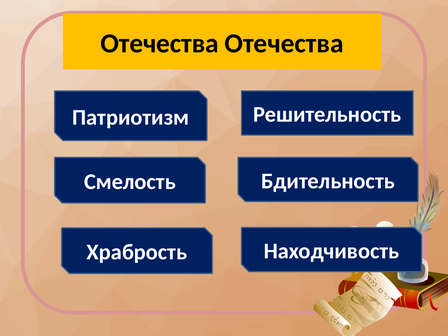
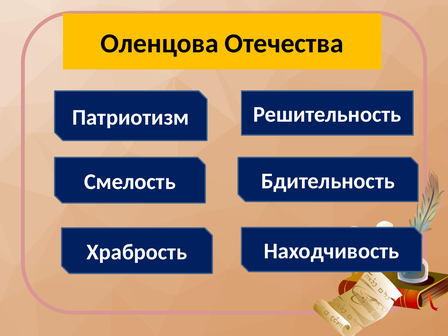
Отечества at (160, 43): Отечества -> Оленцова
